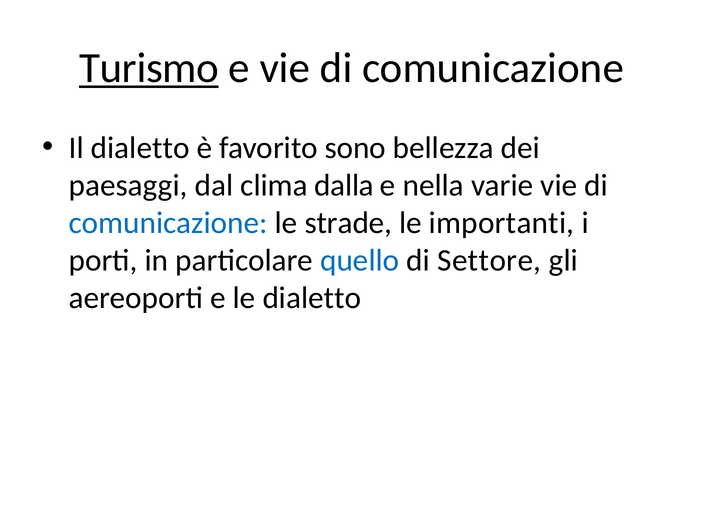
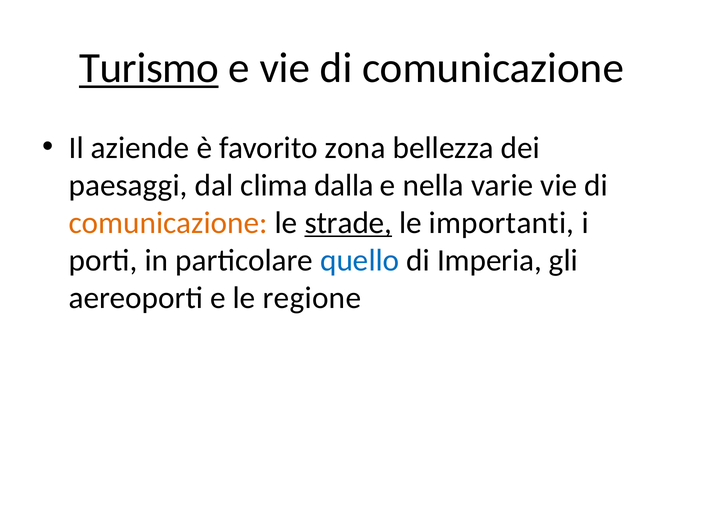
Il dialetto: dialetto -> aziende
sono: sono -> zona
comunicazione at (168, 223) colour: blue -> orange
strade underline: none -> present
Settore: Settore -> Imperia
le dialetto: dialetto -> regione
